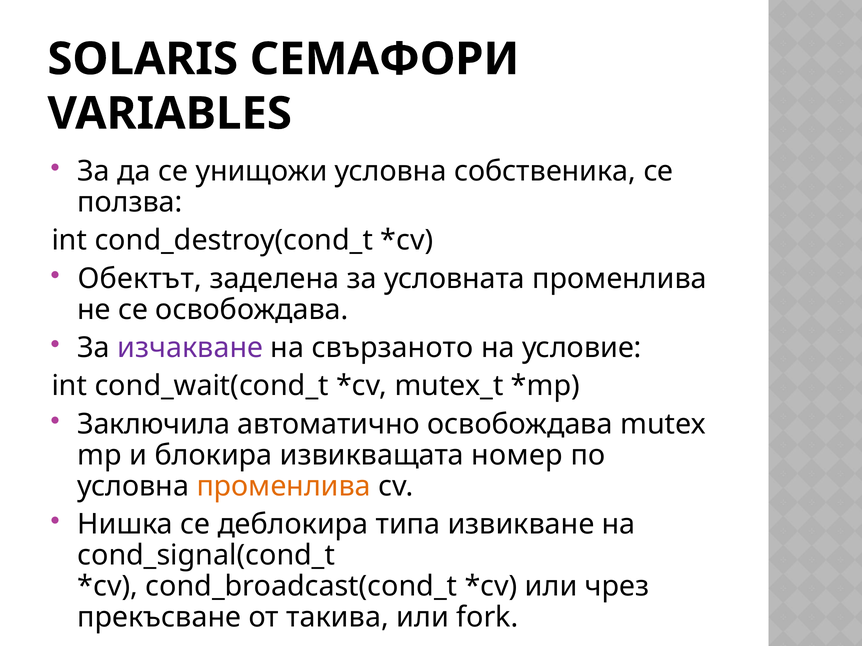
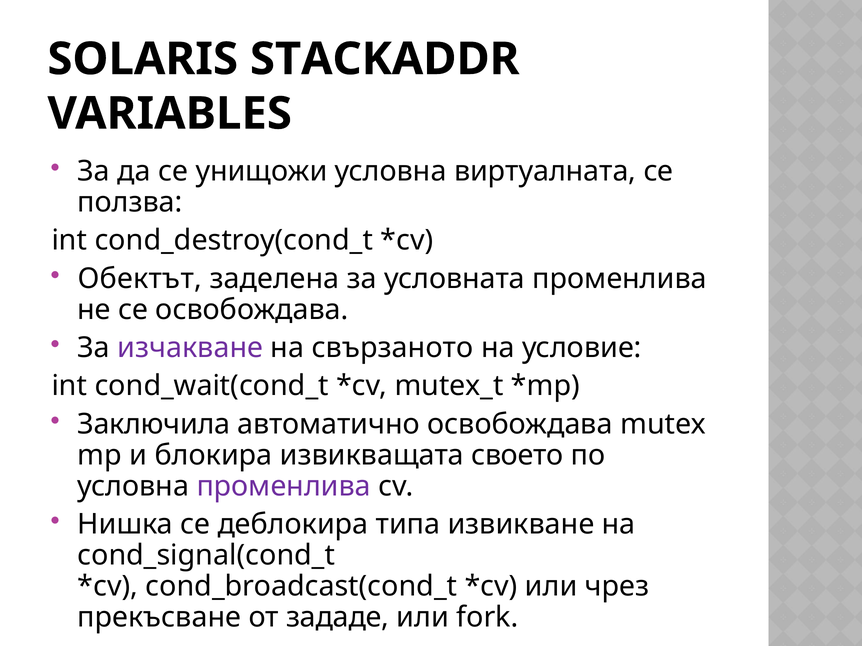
СЕМАФОРИ: СЕМАФОРИ -> STACKADDR
собственика: собственика -> виртуалната
номер: номер -> своето
променлива at (284, 486) colour: orange -> purple
такива: такива -> зададе
